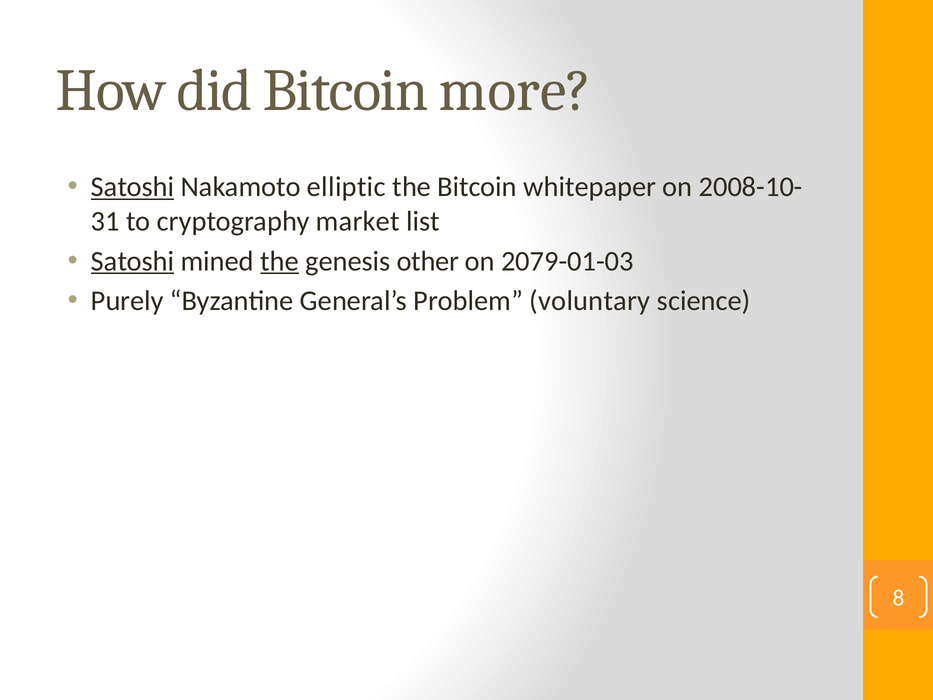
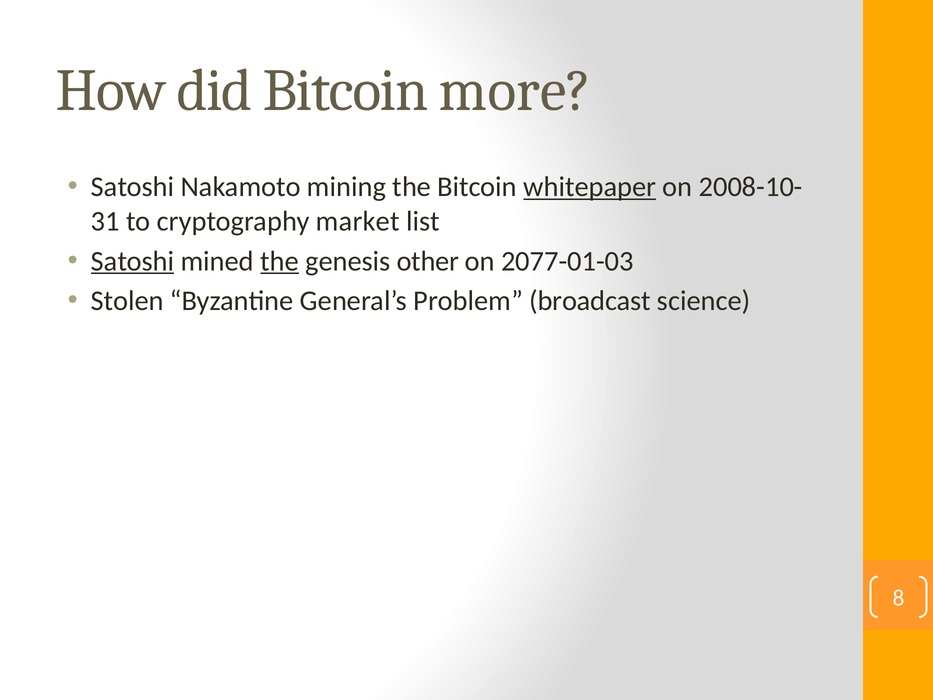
Satoshi at (133, 187) underline: present -> none
elliptic: elliptic -> mining
whitepaper underline: none -> present
2079-01-03: 2079-01-03 -> 2077-01-03
Purely: Purely -> Stolen
voluntary: voluntary -> broadcast
